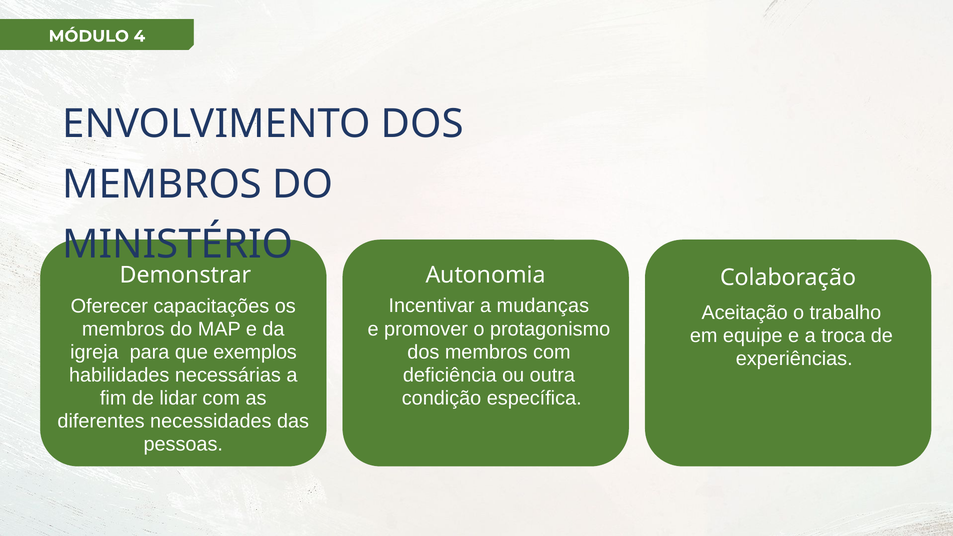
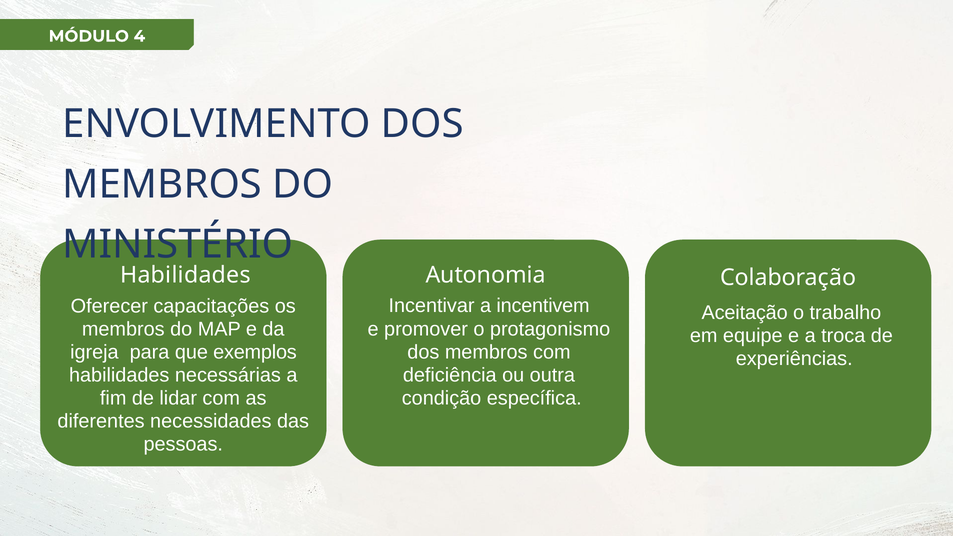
Demonstrar at (186, 275): Demonstrar -> Habilidades
mudanças: mudanças -> incentivem
